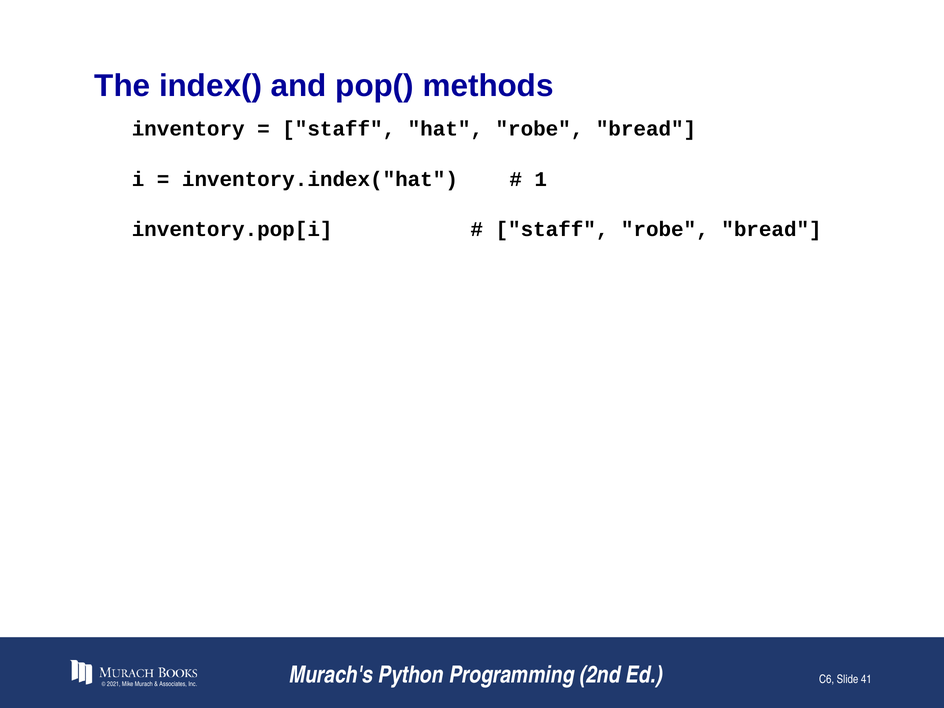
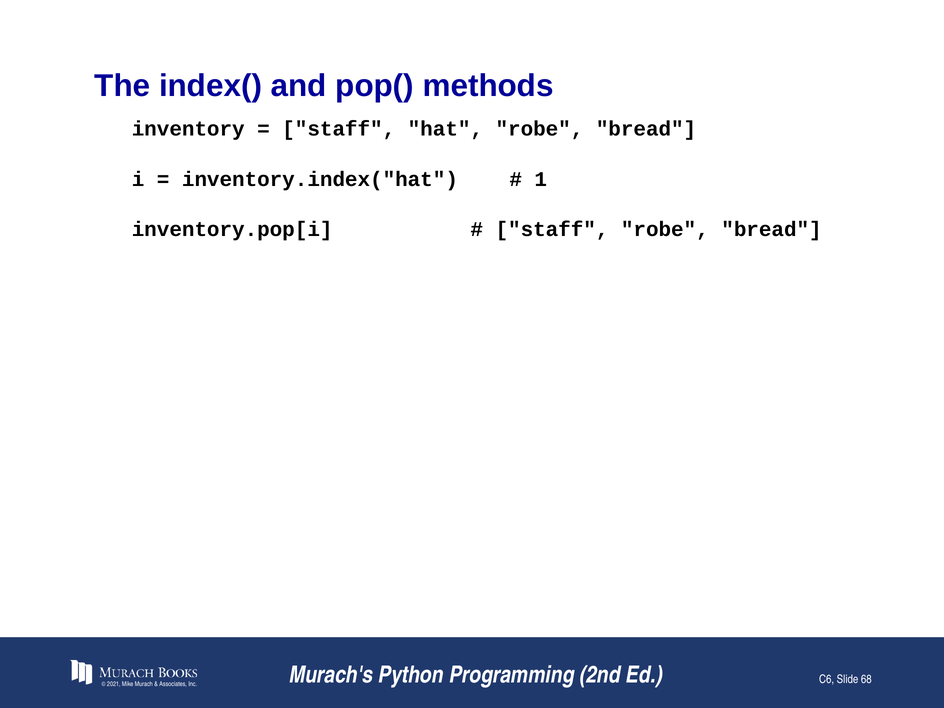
41: 41 -> 68
